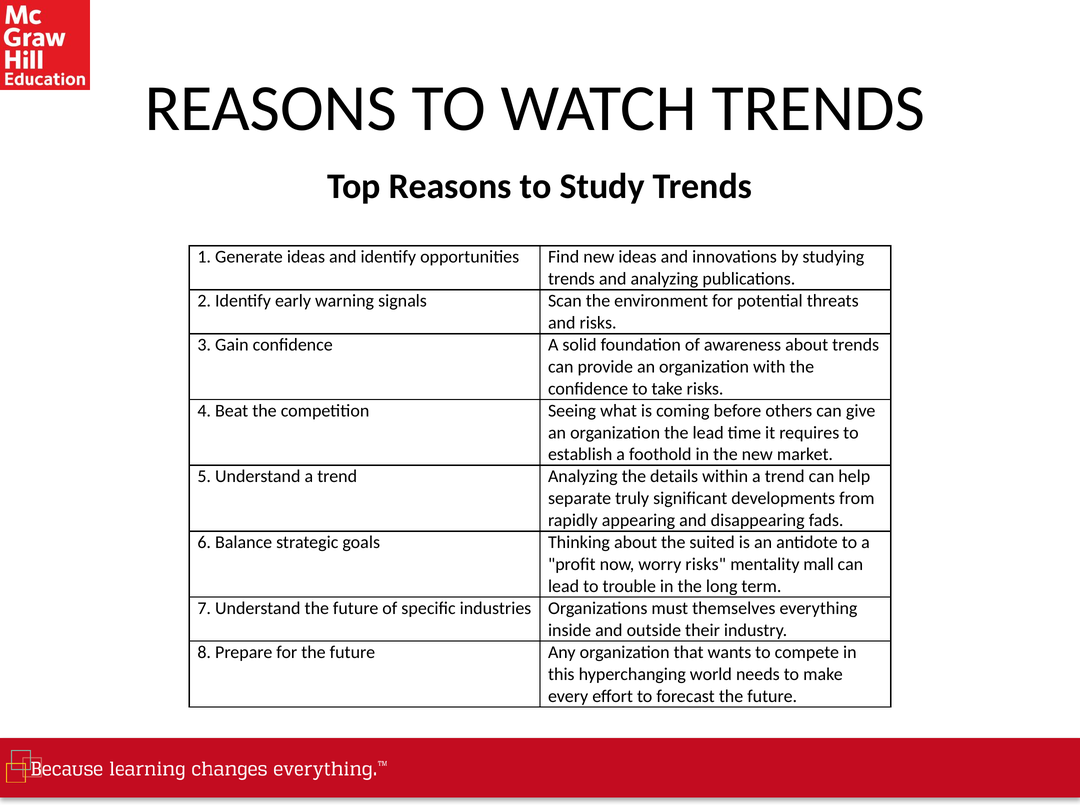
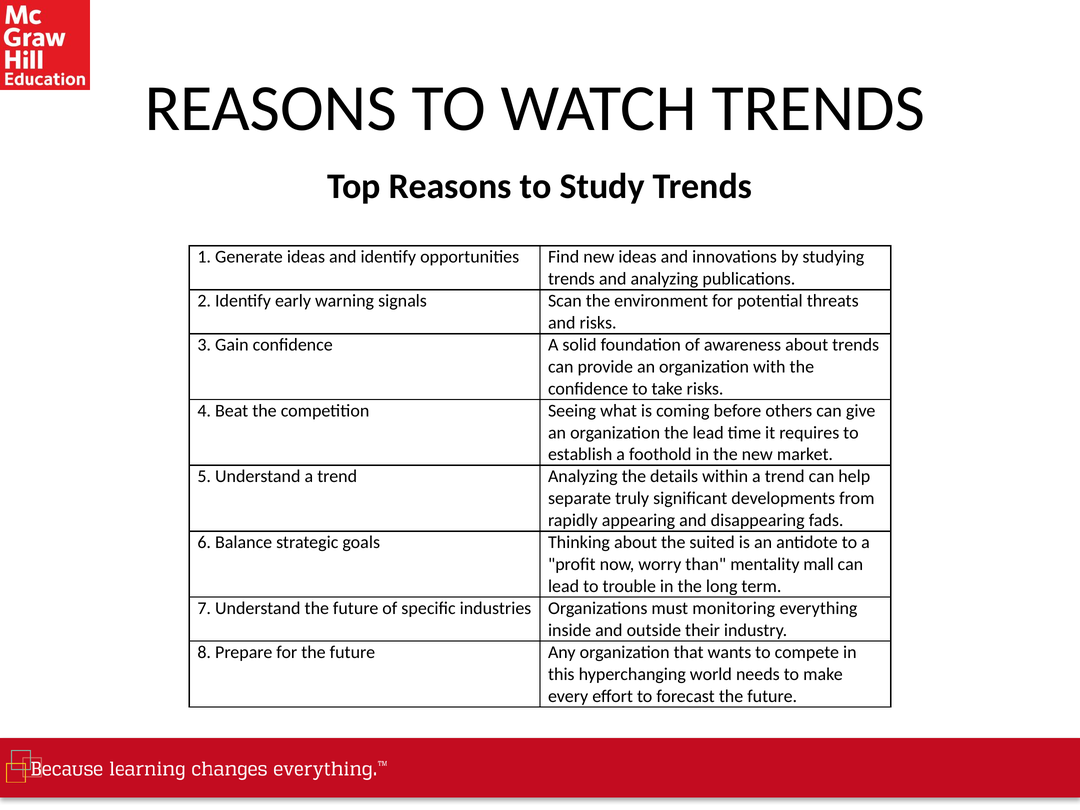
worry risks: risks -> than
themselves: themselves -> monitoring
